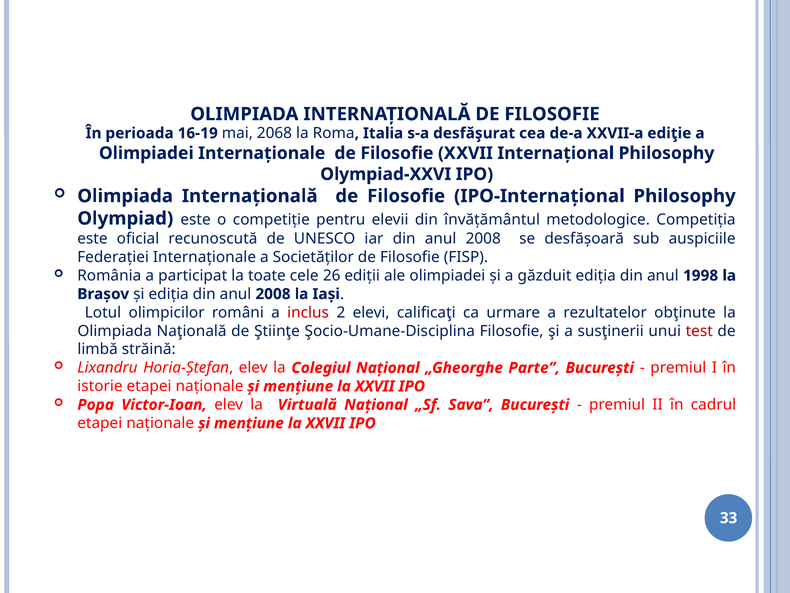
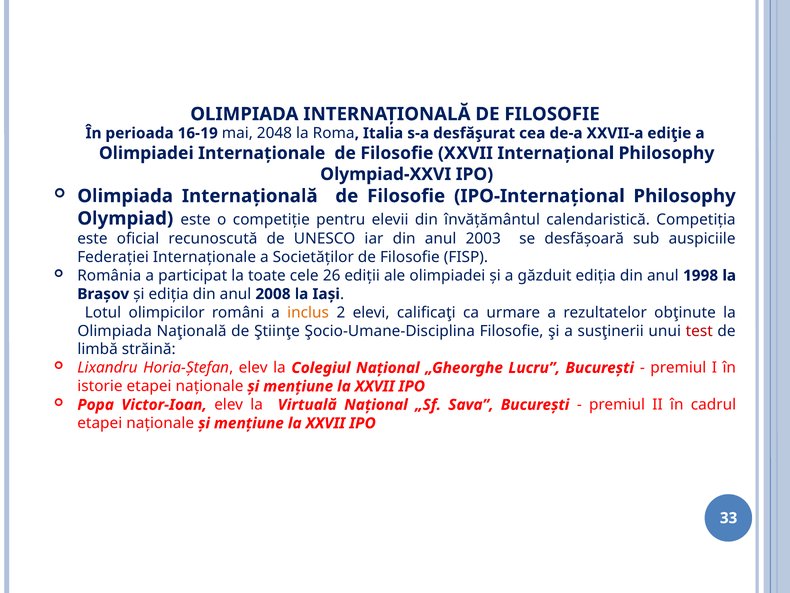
2068: 2068 -> 2048
metodologice: metodologice -> calendaristică
iar din anul 2008: 2008 -> 2003
inclus colour: red -> orange
Parte: Parte -> Lucru
